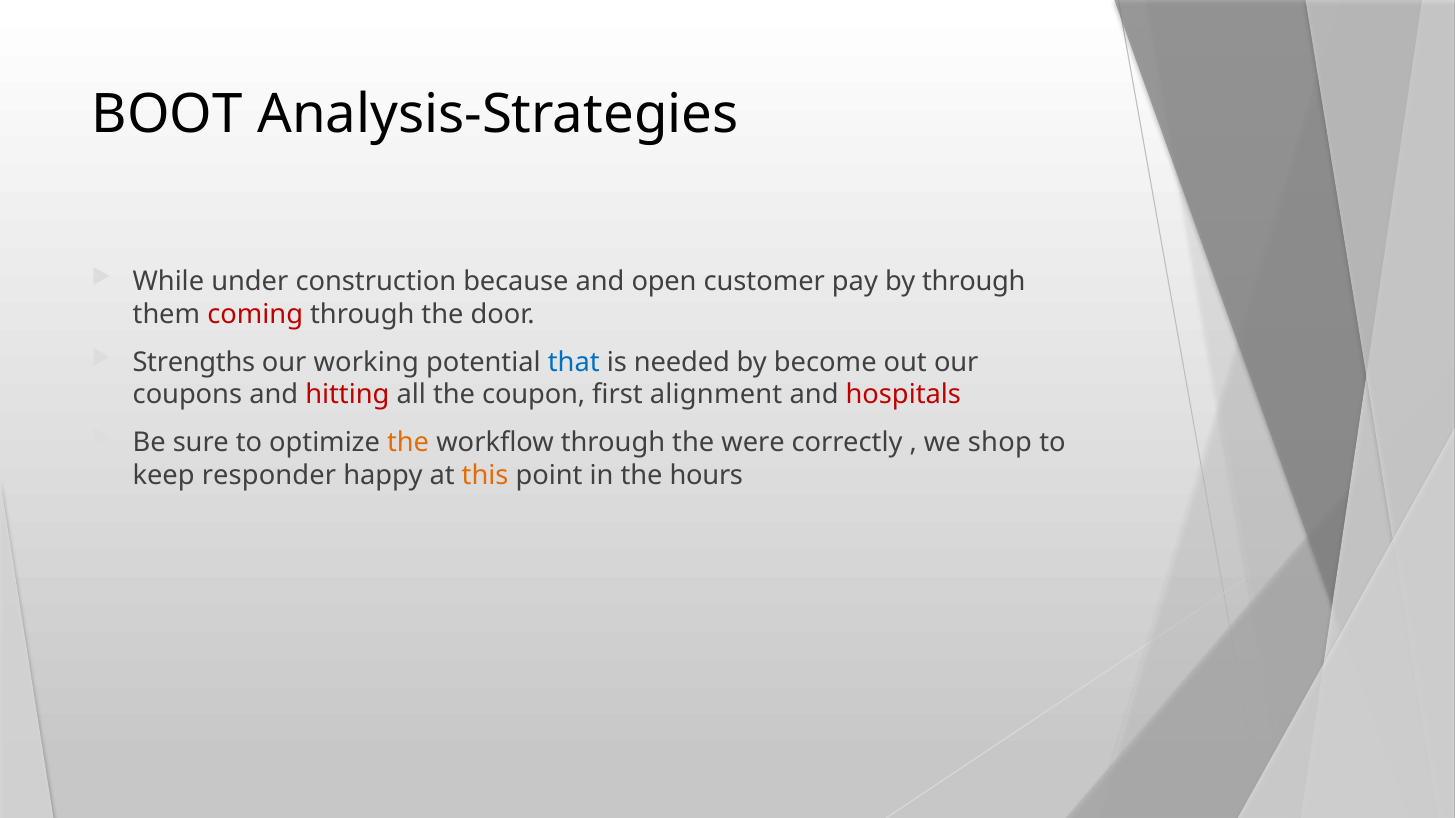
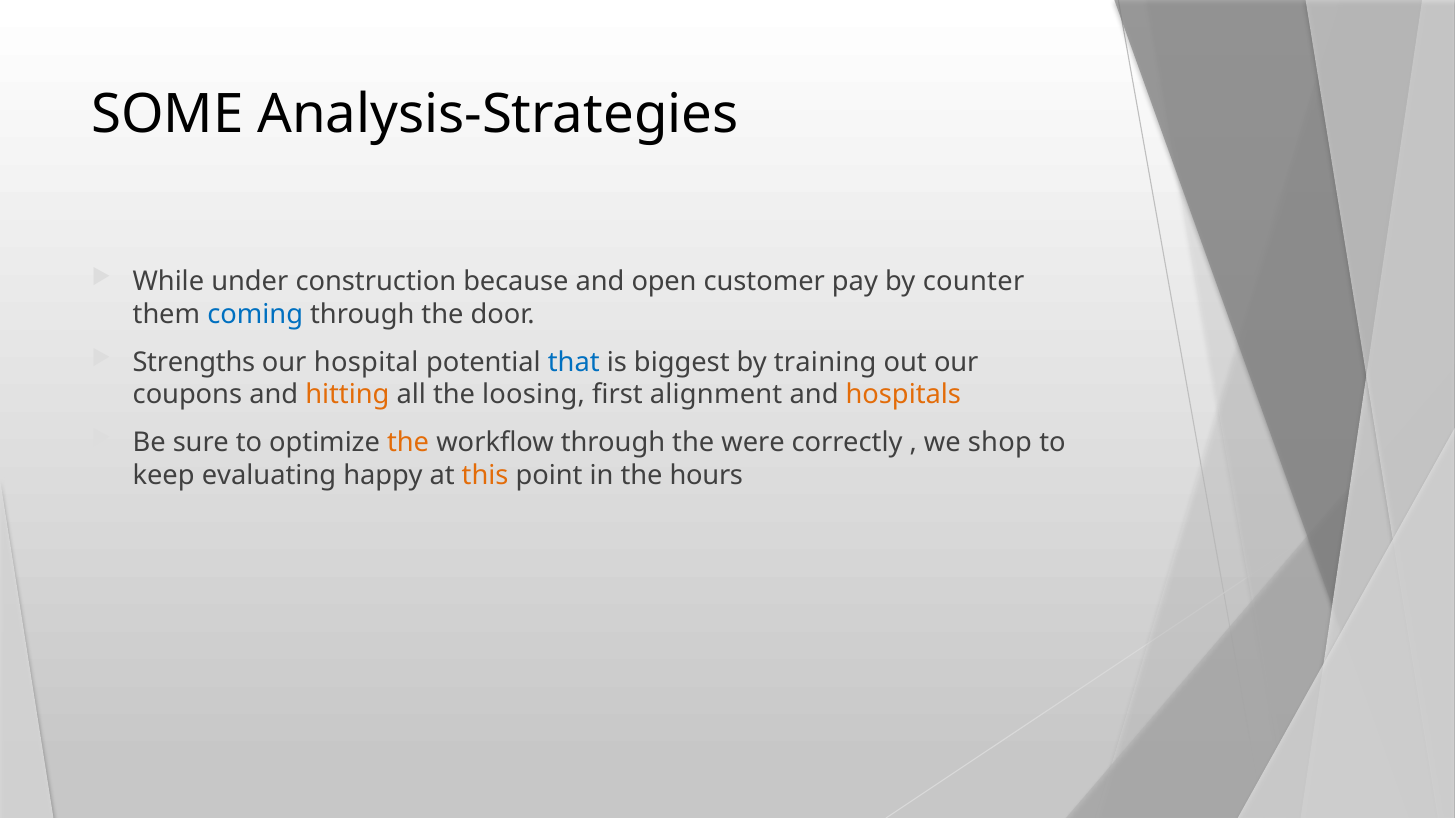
BOOT: BOOT -> SOME
by through: through -> counter
coming colour: red -> blue
working: working -> hospital
needed: needed -> biggest
become: become -> training
hitting colour: red -> orange
coupon: coupon -> loosing
hospitals colour: red -> orange
responder: responder -> evaluating
